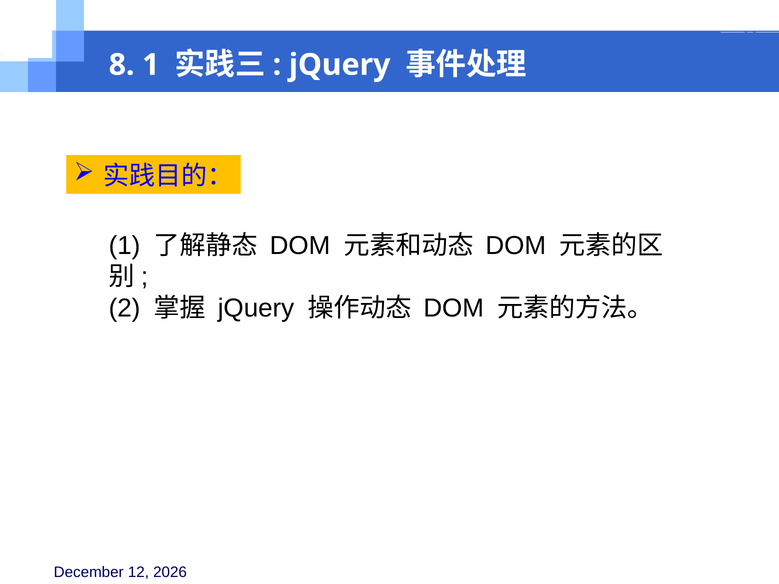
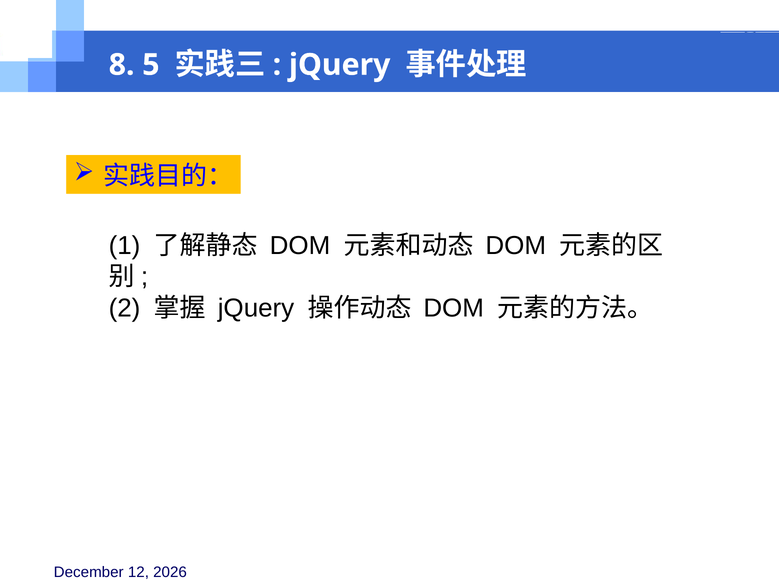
8 1: 1 -> 5
